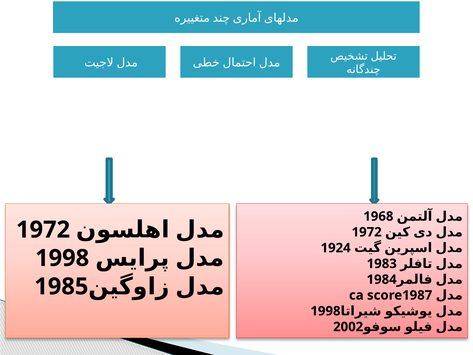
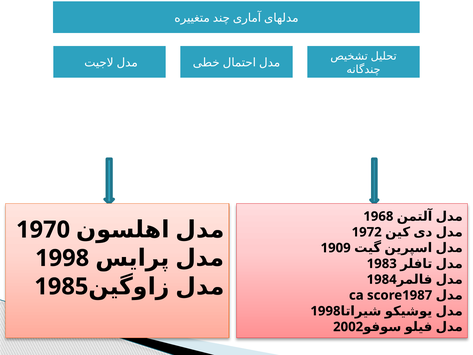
1972 at (43, 230): 1972 -> 1970
1924: 1924 -> 1909
